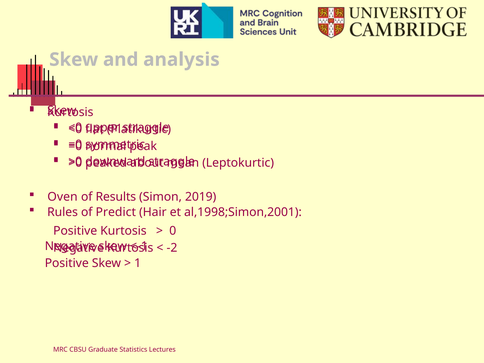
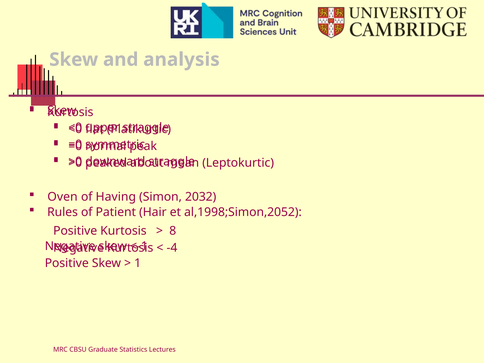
Results: Results -> Having
2019: 2019 -> 2032
Predict: Predict -> Patient
al,1998;Simon,2001: al,1998;Simon,2001 -> al,1998;Simon,2052
0: 0 -> 8
-2: -2 -> -4
